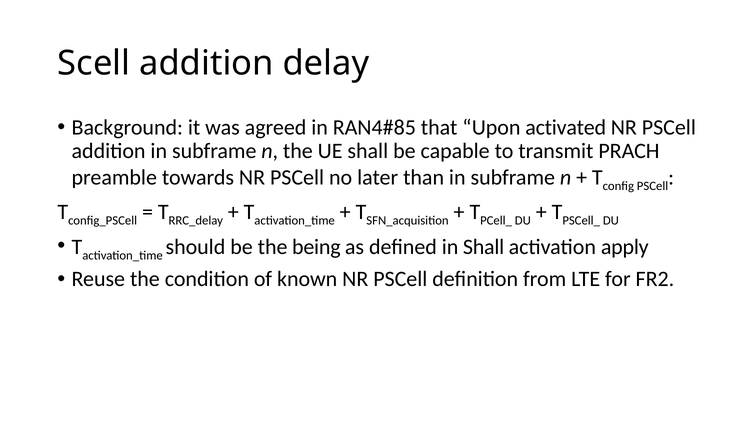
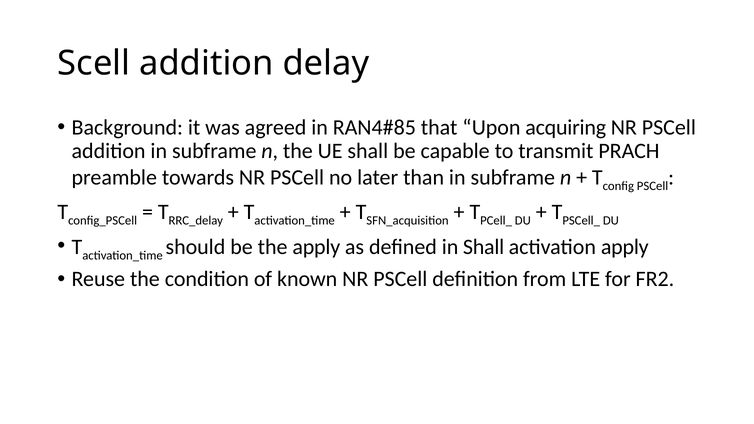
activated: activated -> acquiring
the being: being -> apply
